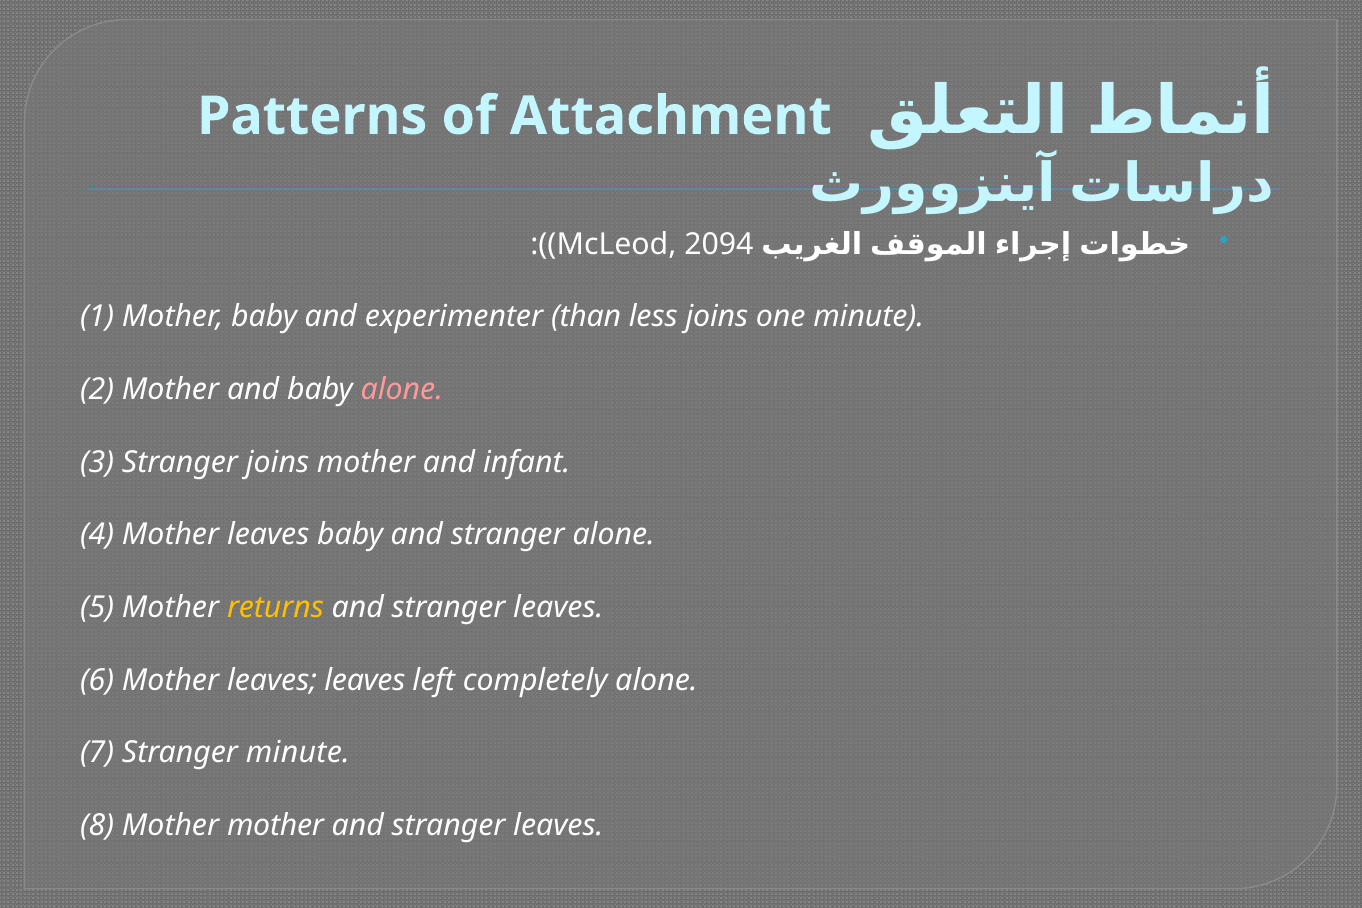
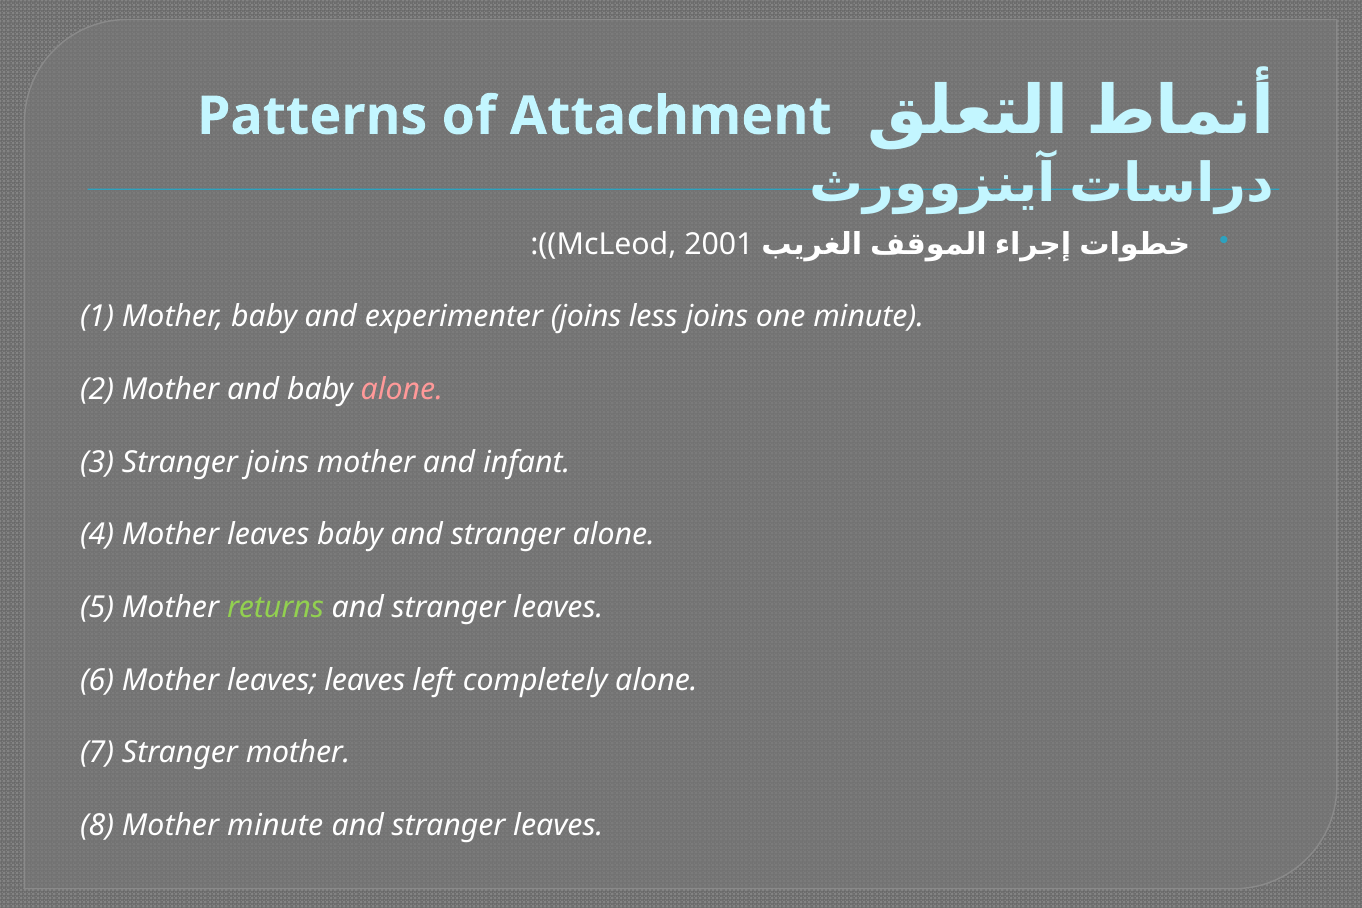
2094: 2094 -> 2001
experimenter than: than -> joins
returns colour: yellow -> light green
Stranger minute: minute -> mother
Mother mother: mother -> minute
